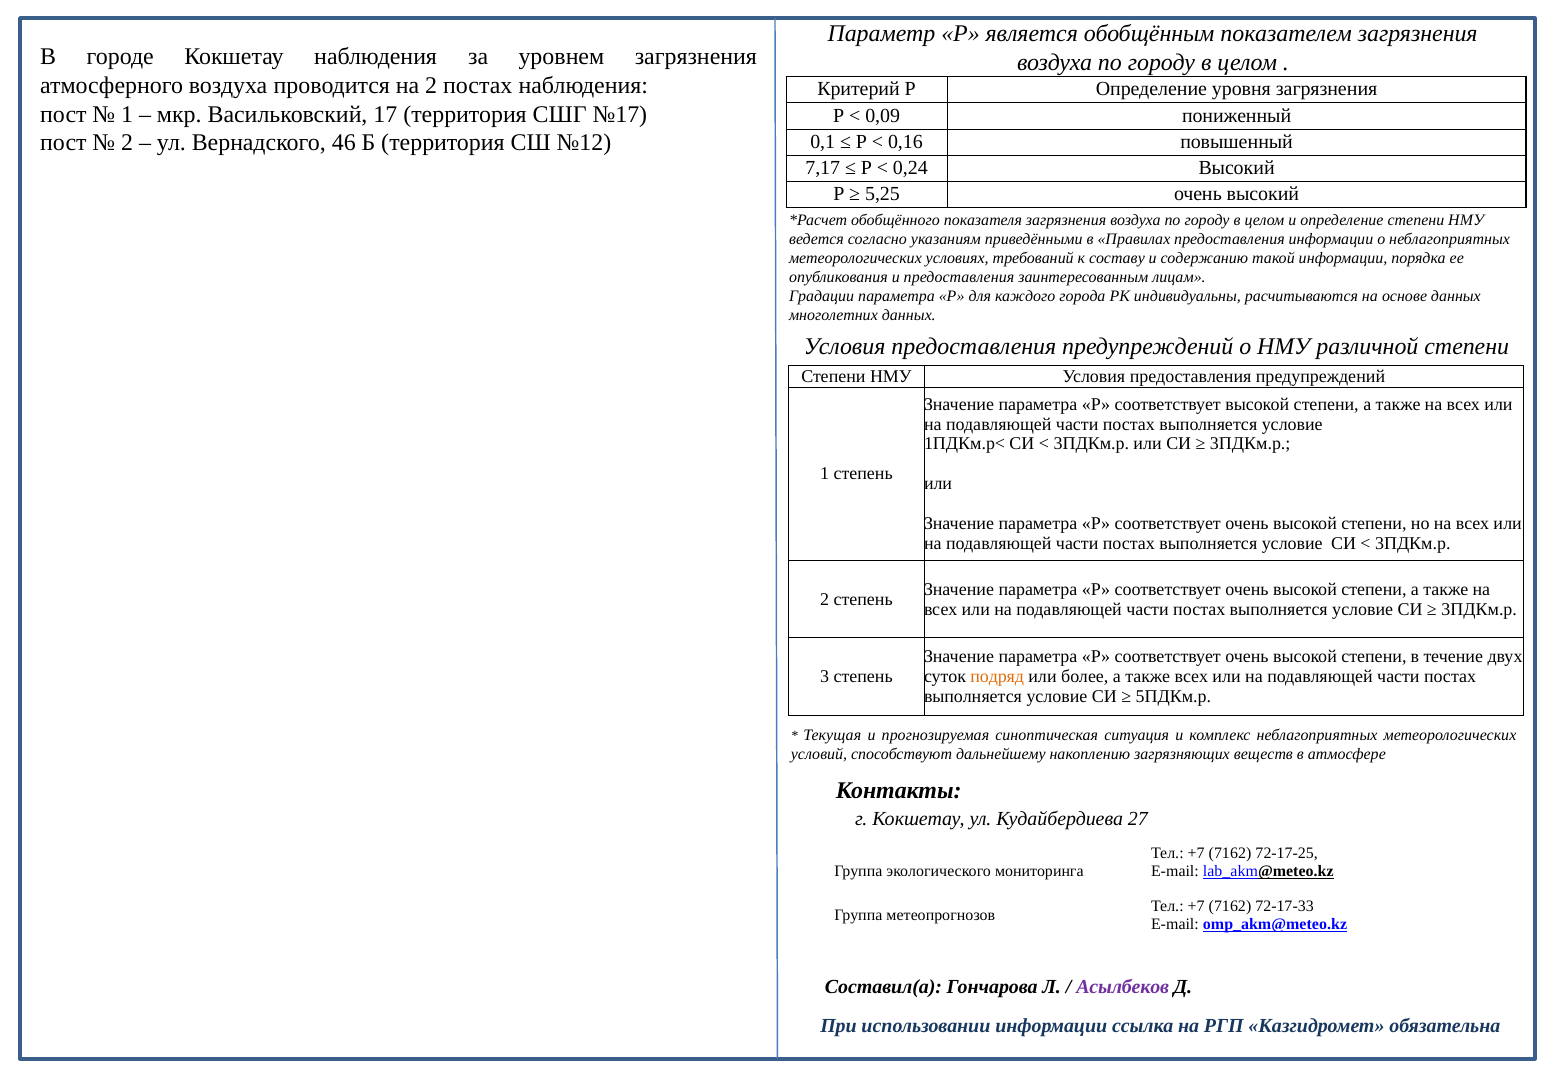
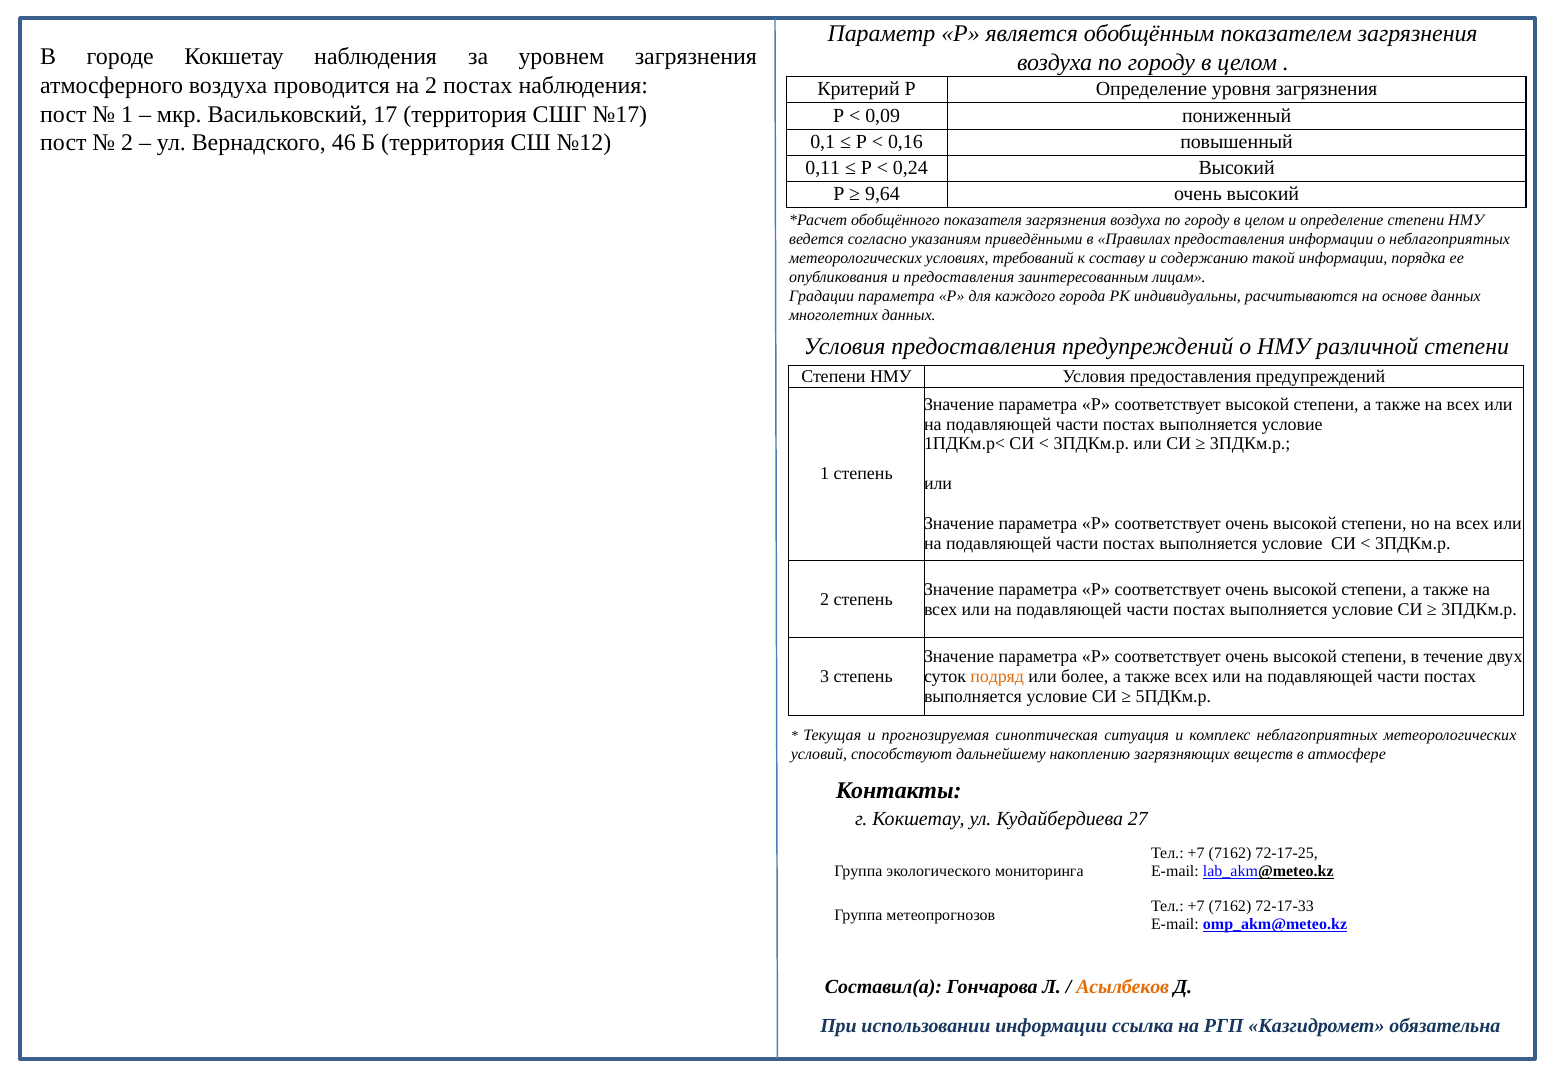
7,17: 7,17 -> 0,11
5,25: 5,25 -> 9,64
Асылбеков colour: purple -> orange
